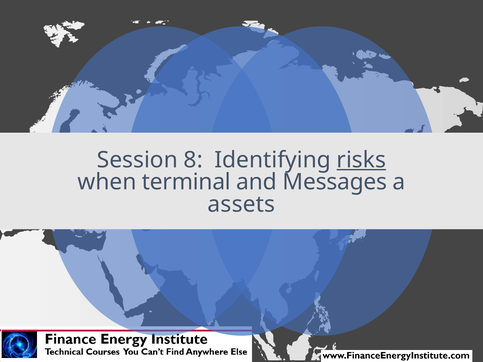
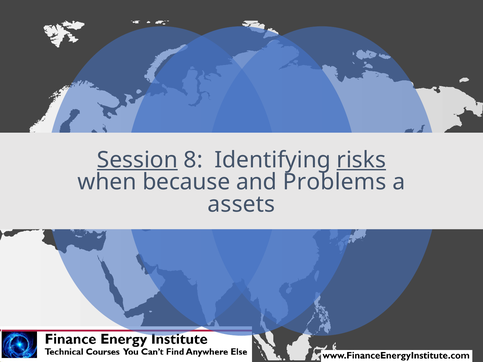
Session underline: none -> present
terminal: terminal -> because
Messages: Messages -> Problems
